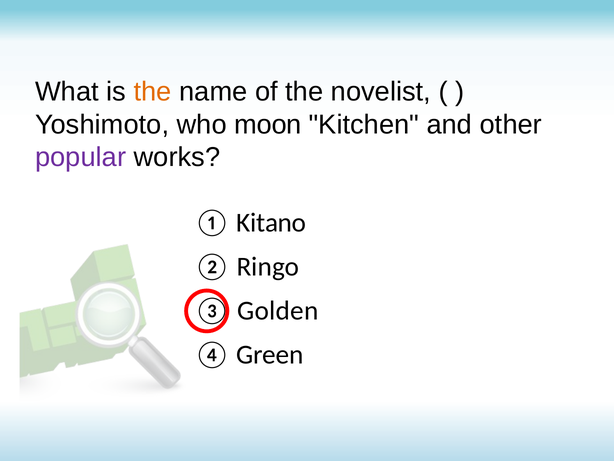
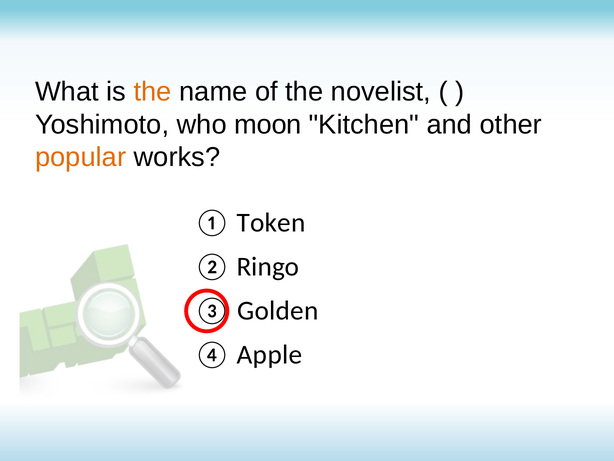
popular colour: purple -> orange
Kitano: Kitano -> Token
Green: Green -> Apple
